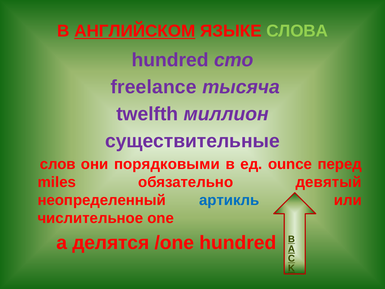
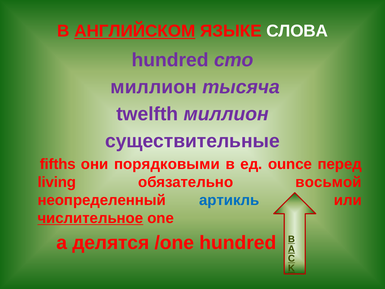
СЛОВА colour: light green -> white
freelance at (154, 87): freelance -> миллион
слов: слов -> fifths
miles: miles -> living
девятый: девятый -> восьмой
числительное underline: none -> present
